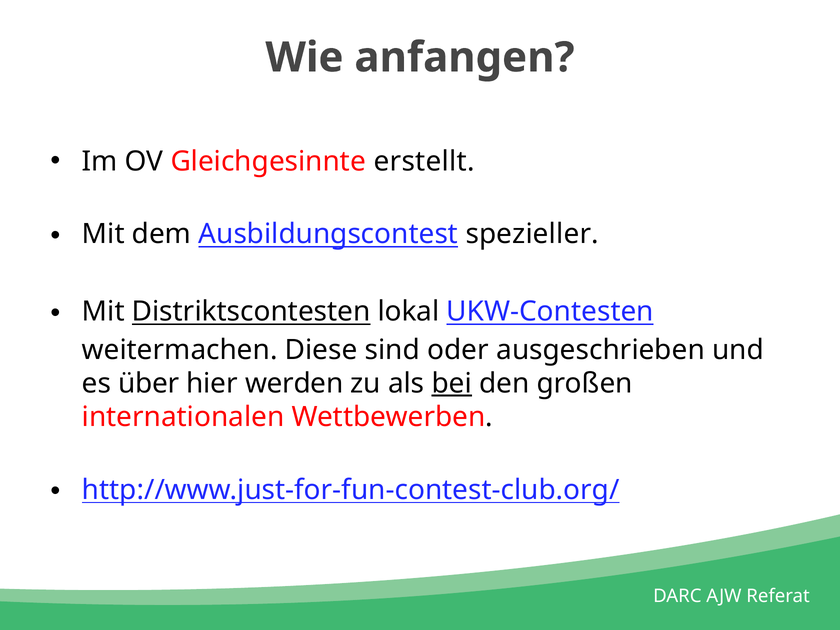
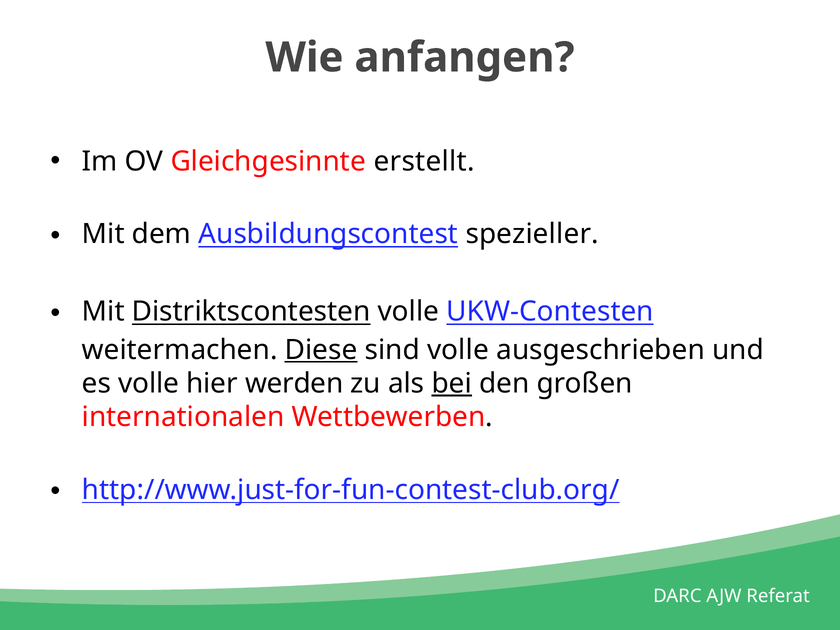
Distriktscontesten lokal: lokal -> volle
Diese underline: none -> present
sind oder: oder -> volle
es über: über -> volle
